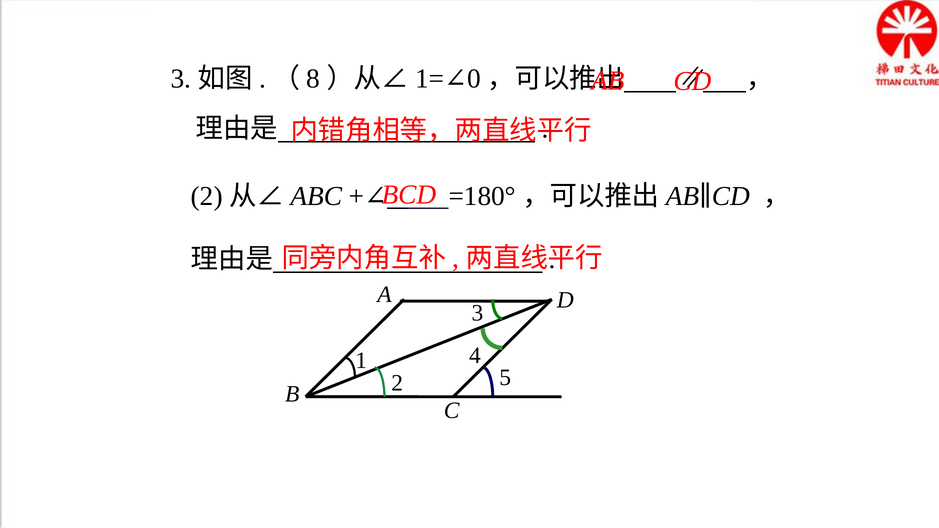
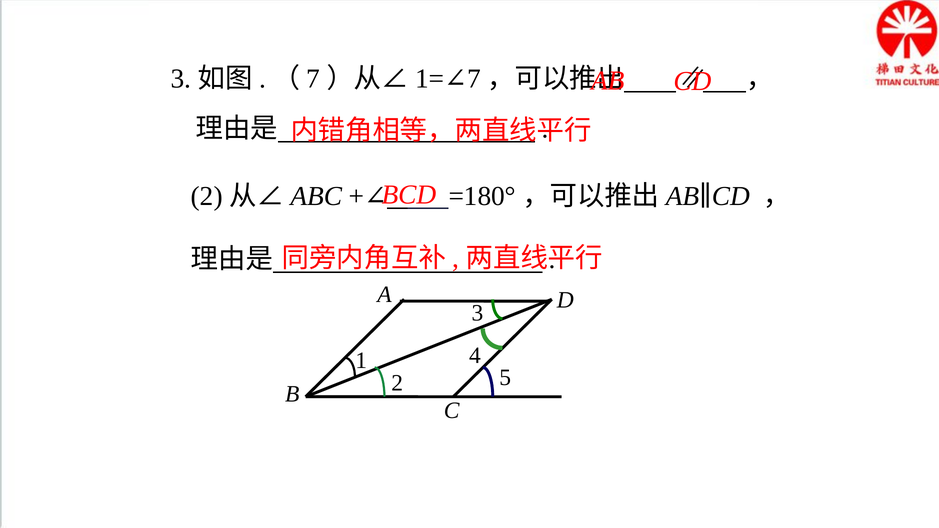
8 at (313, 79): 8 -> 7
0 at (474, 79): 0 -> 7
